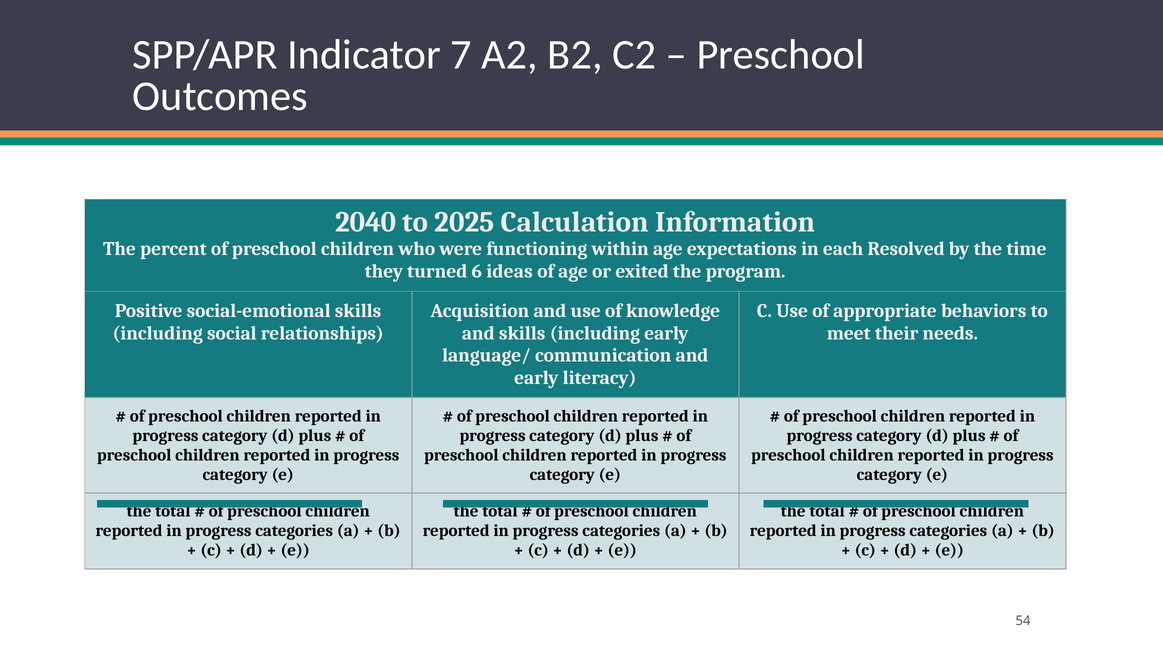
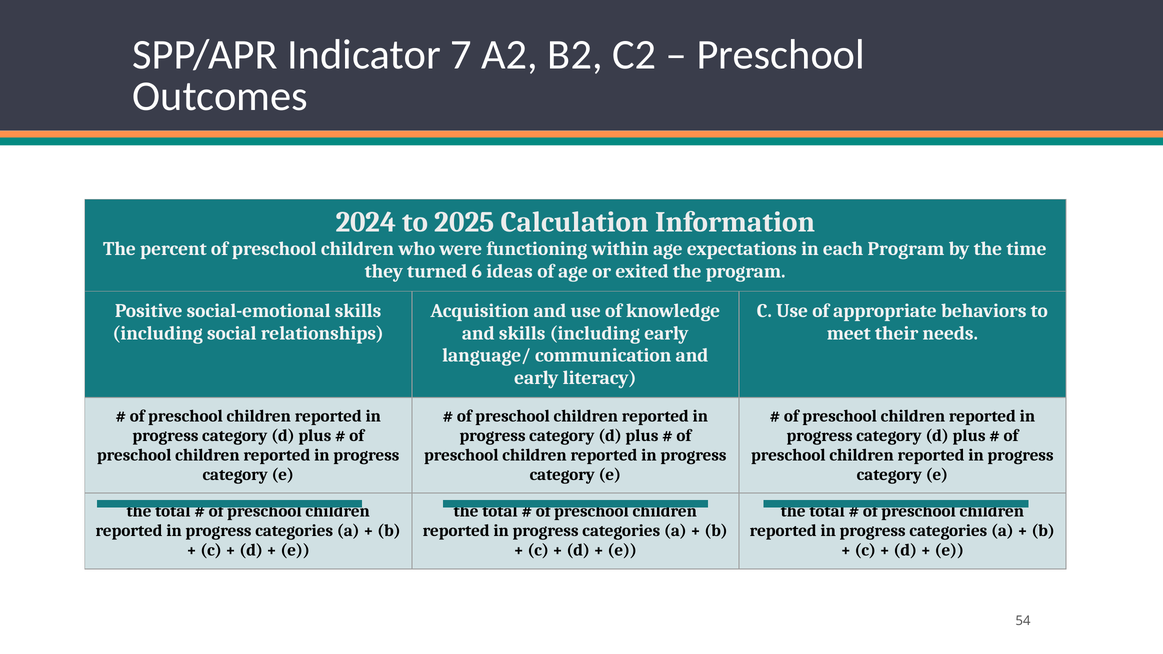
2040: 2040 -> 2024
each Resolved: Resolved -> Program
